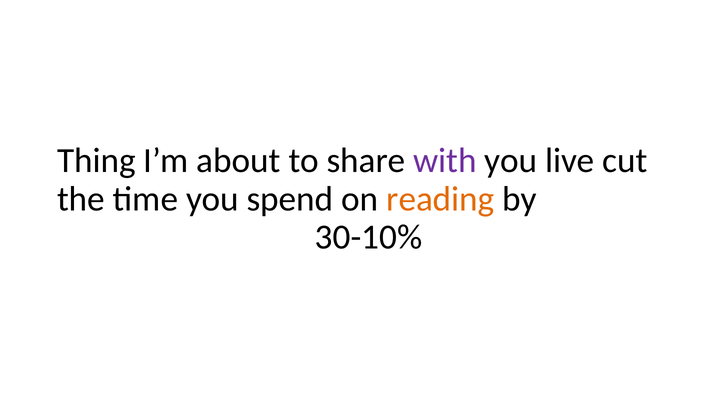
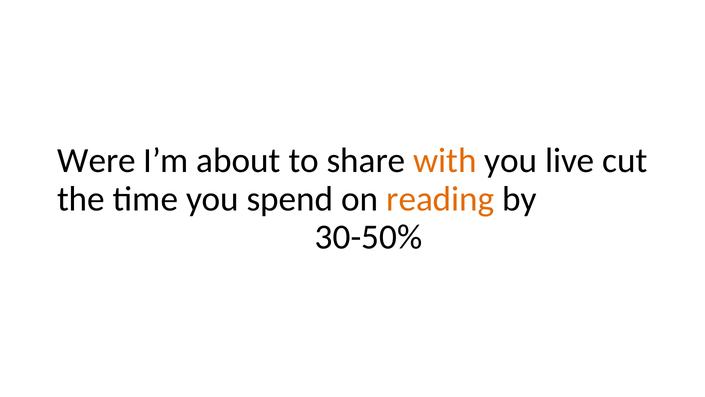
Thing: Thing -> Were
with colour: purple -> orange
30-10%: 30-10% -> 30-50%
